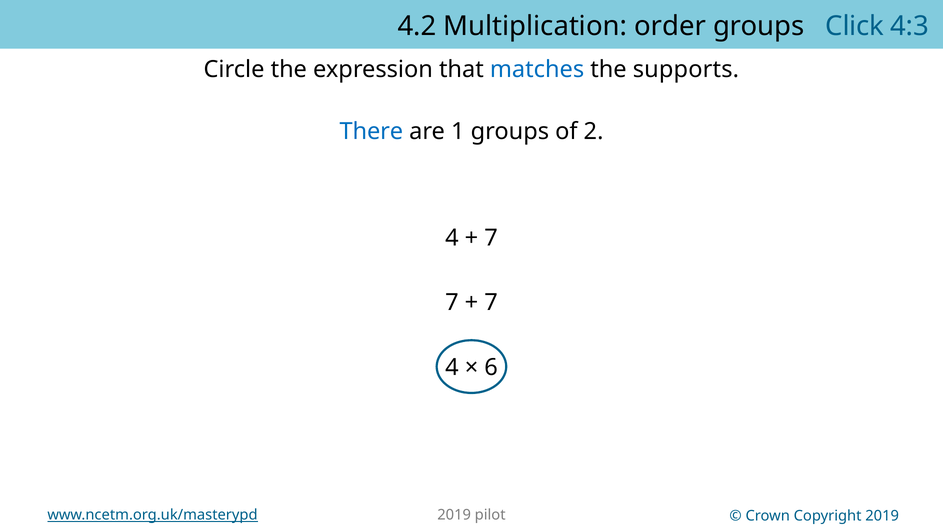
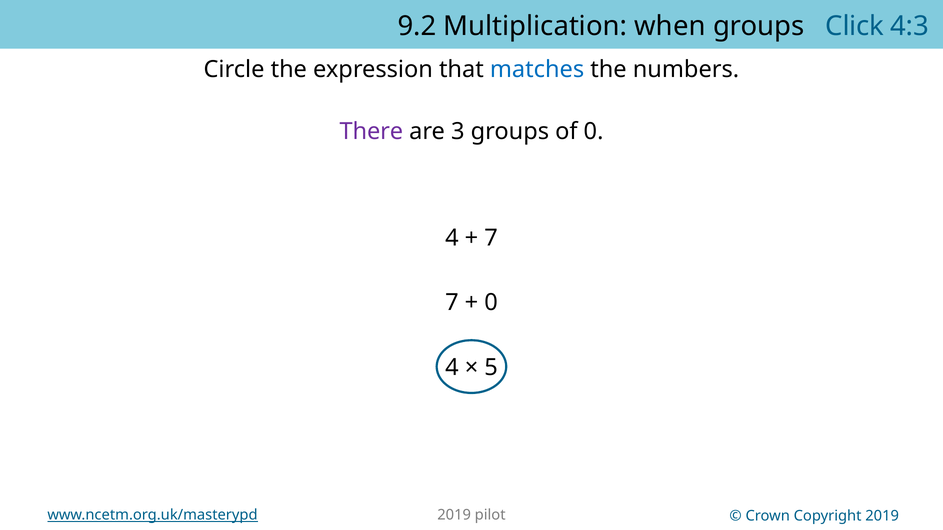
4.2: 4.2 -> 9.2
order: order -> when
supports: supports -> numbers
There colour: blue -> purple
1: 1 -> 3
of 2: 2 -> 0
7 at (491, 303): 7 -> 0
6: 6 -> 5
